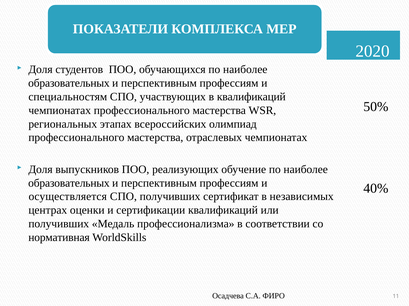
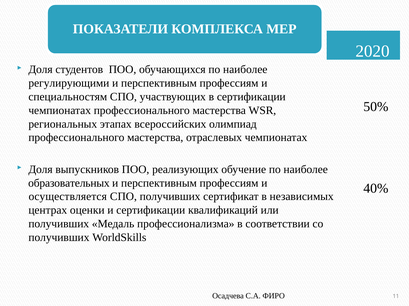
образовательных at (69, 83): образовательных -> регулирующими
в квалификаций: квалификаций -> сертификации
нормативная at (59, 238): нормативная -> получивших
